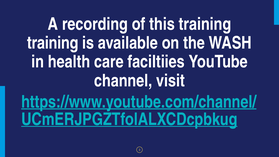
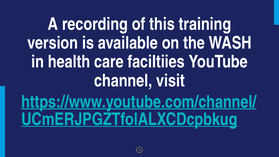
training at (53, 43): training -> version
